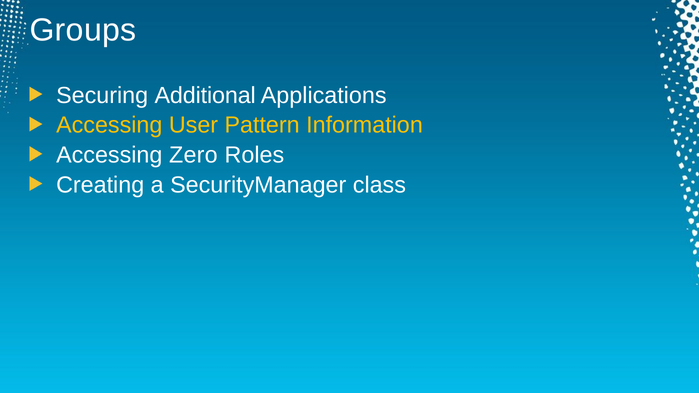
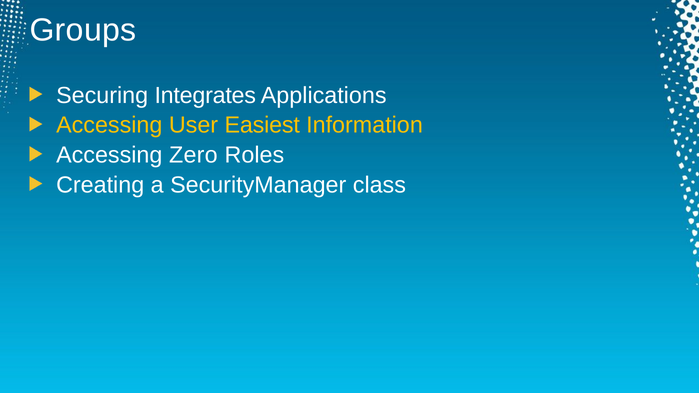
Additional: Additional -> Integrates
Pattern: Pattern -> Easiest
